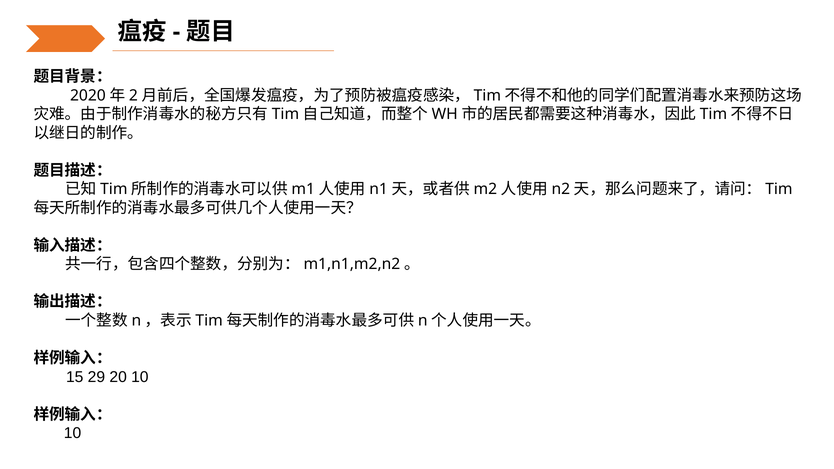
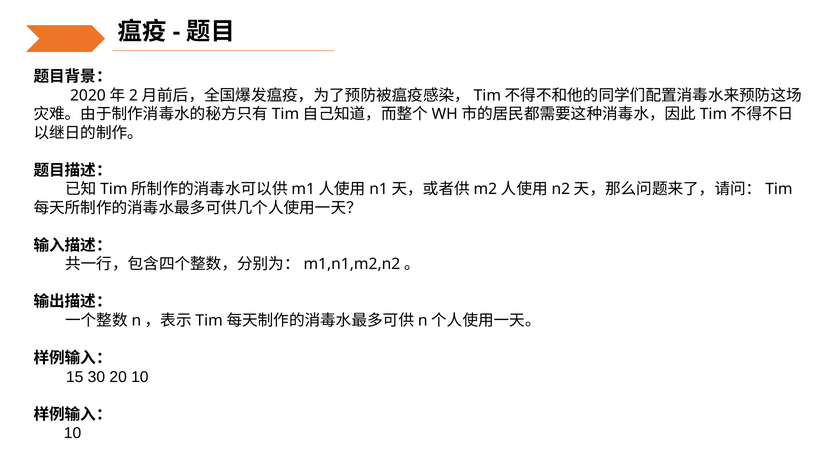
29: 29 -> 30
